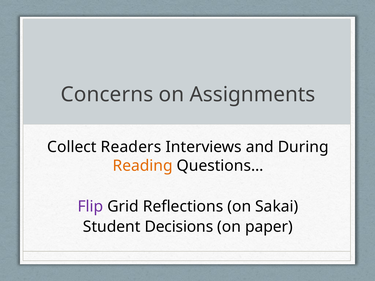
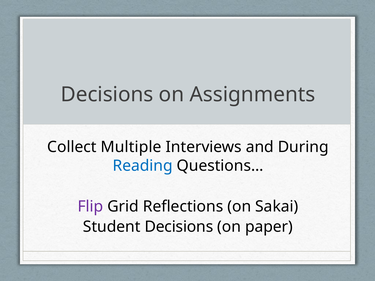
Concerns at (107, 95): Concerns -> Decisions
Readers: Readers -> Multiple
Reading colour: orange -> blue
